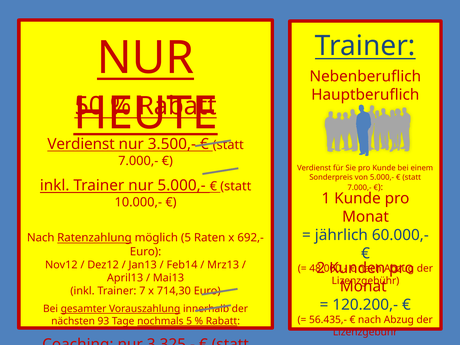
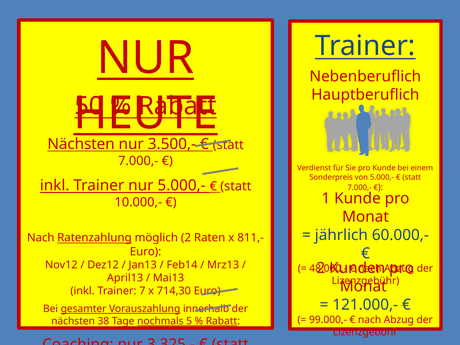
Verdienst at (81, 144): Verdienst -> Nächsten
möglich 5: 5 -> 2
692,-: 692,- -> 811,-
120.200,-: 120.200,- -> 121.000,-
56.435,-: 56.435,- -> 99.000,-
93: 93 -> 38
